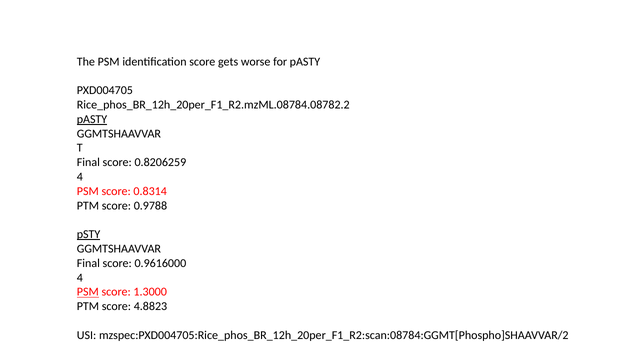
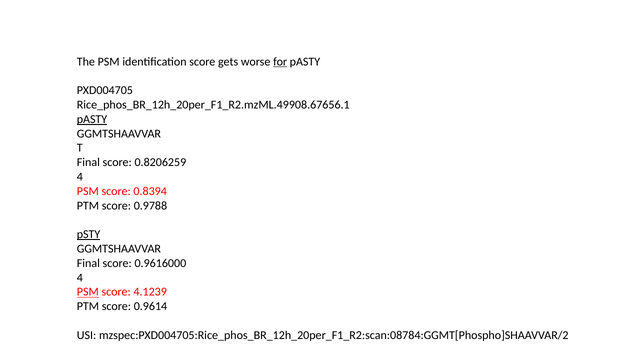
for underline: none -> present
Rice_phos_BR_12h_20per_F1_R2.mzML.08784.08782.2: Rice_phos_BR_12h_20per_F1_R2.mzML.08784.08782.2 -> Rice_phos_BR_12h_20per_F1_R2.mzML.49908.67656.1
0.8314: 0.8314 -> 0.8394
1.3000: 1.3000 -> 4.1239
4.8823: 4.8823 -> 0.9614
